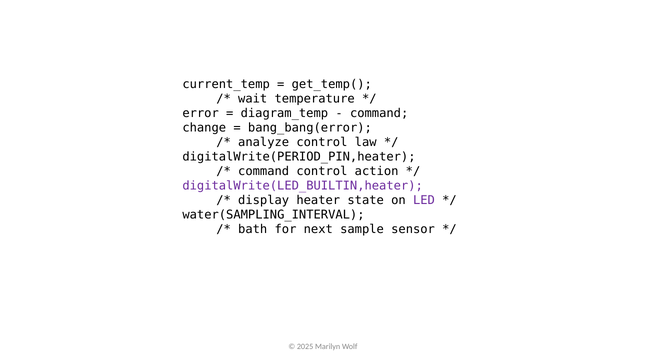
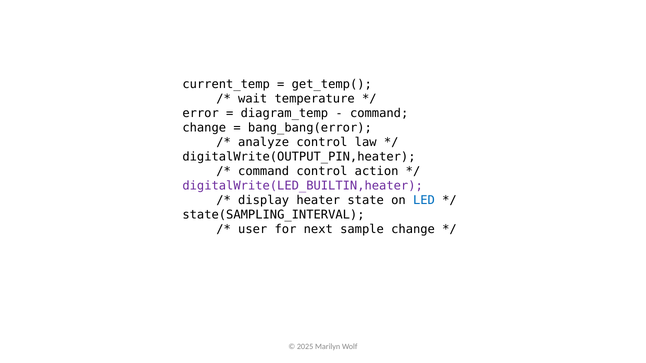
digitalWrite(PERIOD_PIN,heater: digitalWrite(PERIOD_PIN,heater -> digitalWrite(OUTPUT_PIN,heater
LED colour: purple -> blue
water(SAMPLING_INTERVAL: water(SAMPLING_INTERVAL -> state(SAMPLING_INTERVAL
bath: bath -> user
sample sensor: sensor -> change
